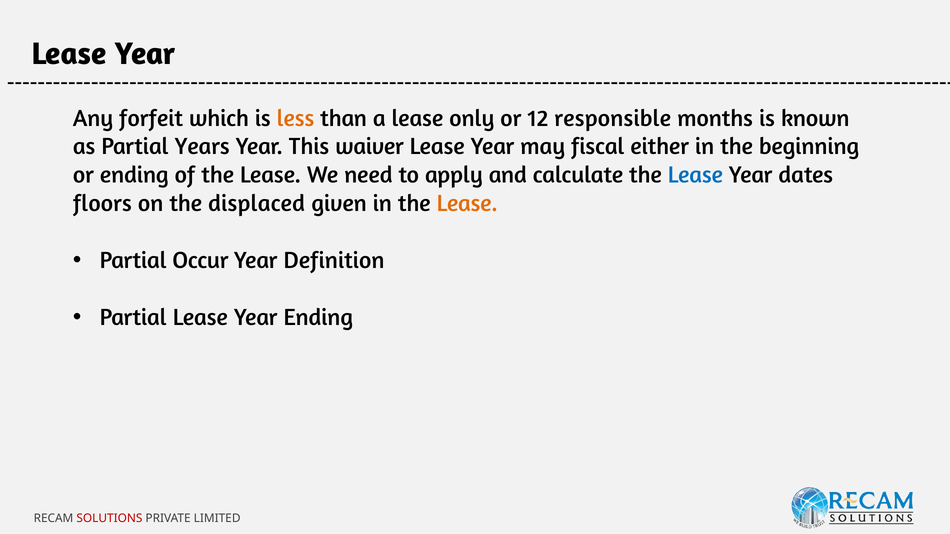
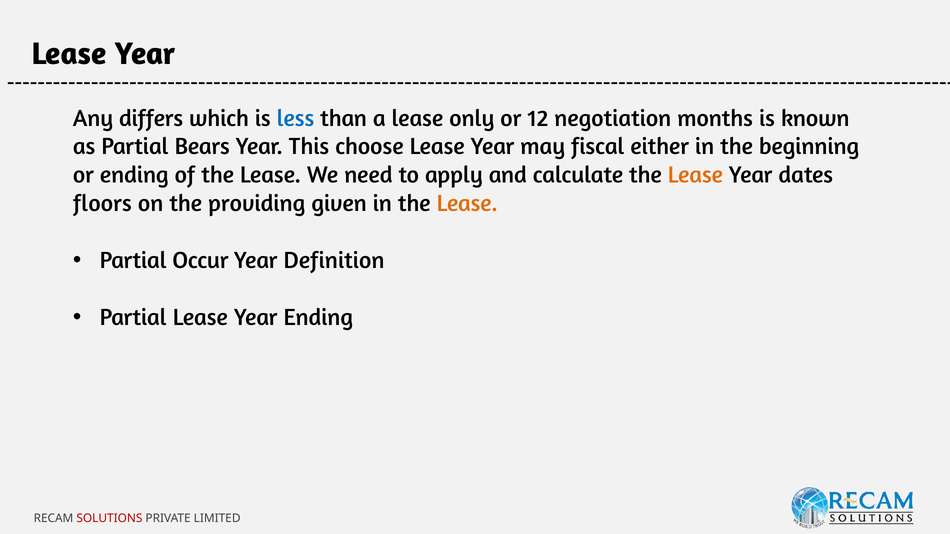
forfeit: forfeit -> differs
less colour: orange -> blue
responsible: responsible -> negotiation
Years: Years -> Bears
waiver: waiver -> choose
Lease at (695, 175) colour: blue -> orange
displaced: displaced -> providing
